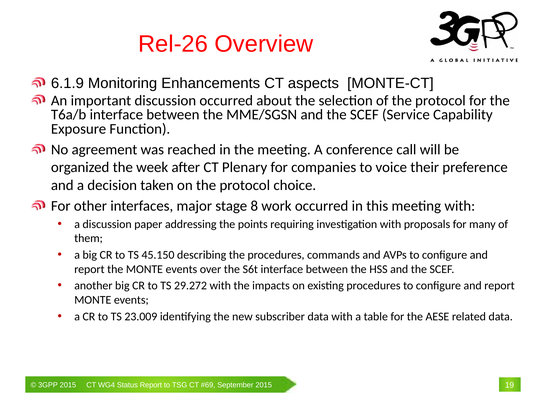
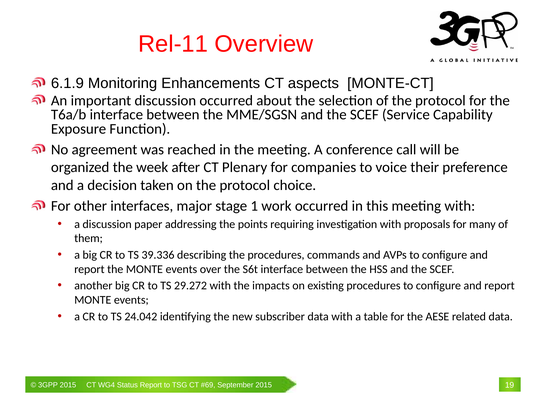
Rel-26: Rel-26 -> Rel-11
8: 8 -> 1
45.150: 45.150 -> 39.336
23.009: 23.009 -> 24.042
